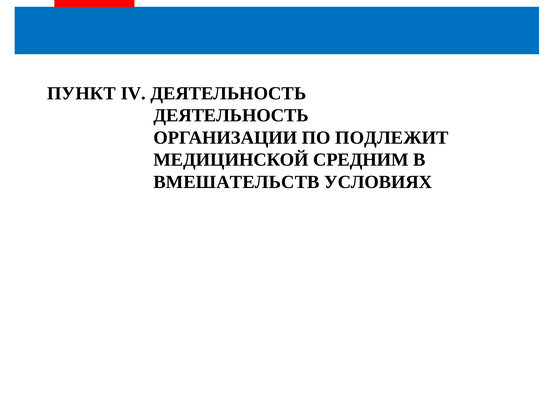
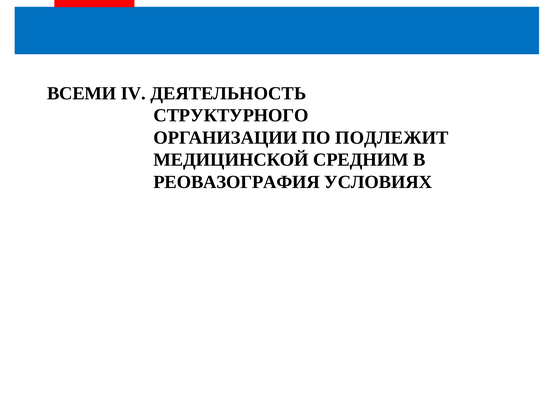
ПУНКТ: ПУНКТ -> ВСЕМИ
ДЕЯТЕЛЬНОСТЬ at (231, 116): ДЕЯТЕЛЬНОСТЬ -> СТРУКТУРНОГО
ВМЕШАТЕЛЬСТВ: ВМЕШАТЕЛЬСТВ -> РЕОВАЗОГРАФИЯ
